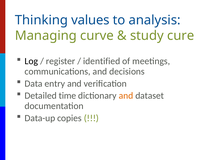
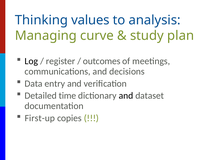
cure: cure -> plan
identified: identified -> outcomes
and at (126, 96) colour: orange -> black
Data-up: Data-up -> First-up
